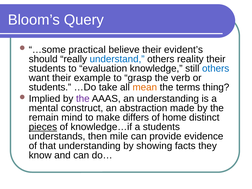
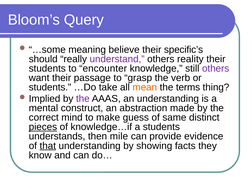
practical: practical -> meaning
evident’s: evident’s -> specific’s
understand colour: blue -> purple
evaluation: evaluation -> encounter
others at (216, 68) colour: blue -> purple
example: example -> passage
remain: remain -> correct
differs: differs -> guess
home: home -> same
that underline: none -> present
